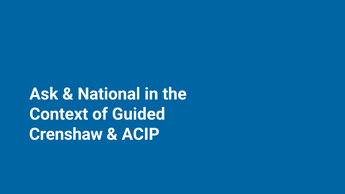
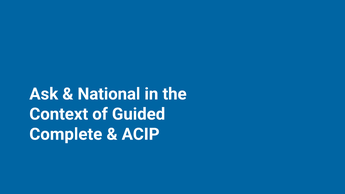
Crenshaw: Crenshaw -> Complete
